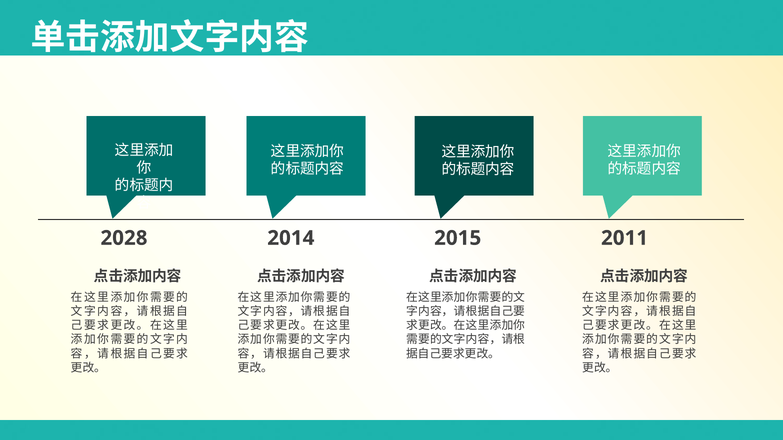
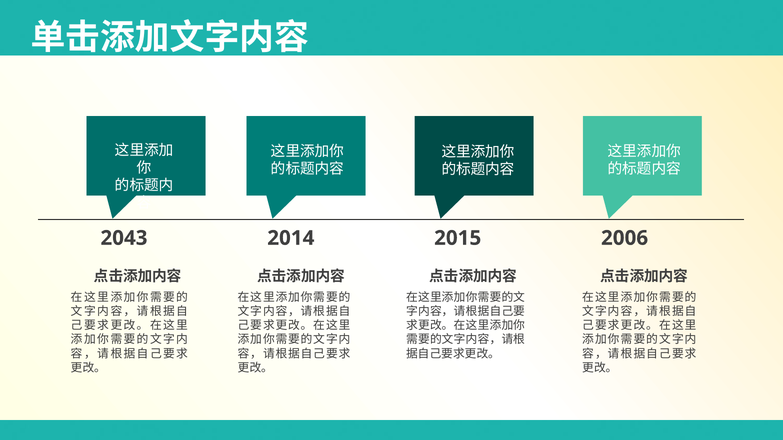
2028: 2028 -> 2043
2011: 2011 -> 2006
